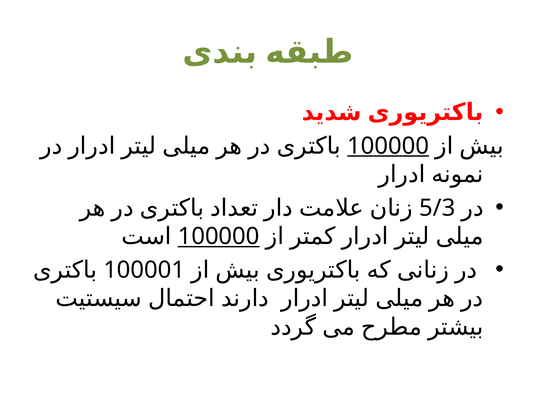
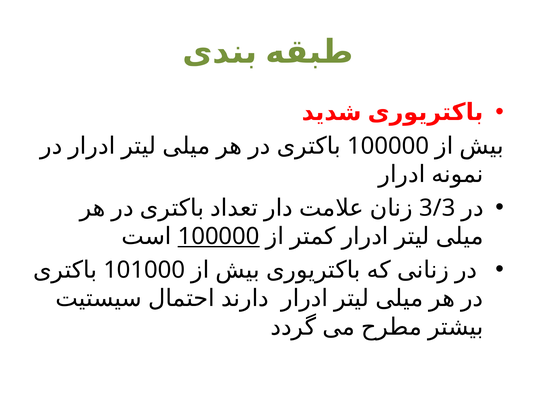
100000 at (388, 146) underline: present -> none
5/3: 5/3 -> 3/3
100001: 100001 -> 101000
